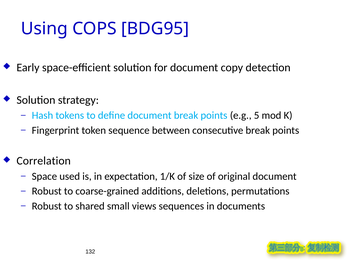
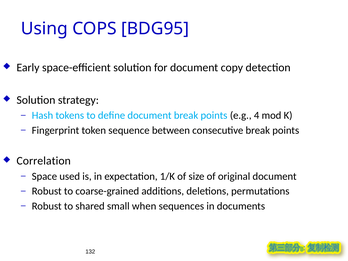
5: 5 -> 4
views: views -> when
